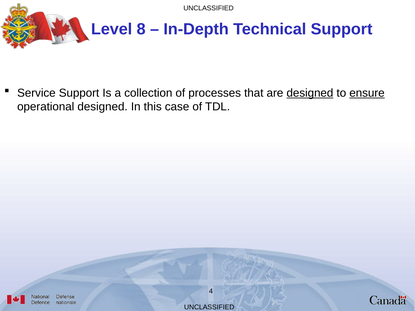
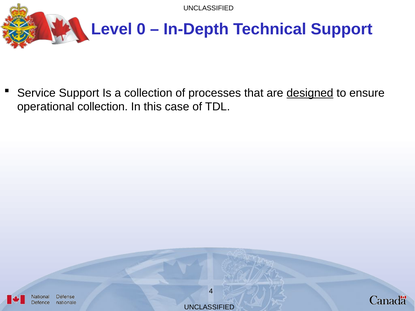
8: 8 -> 0
ensure underline: present -> none
operational designed: designed -> collection
